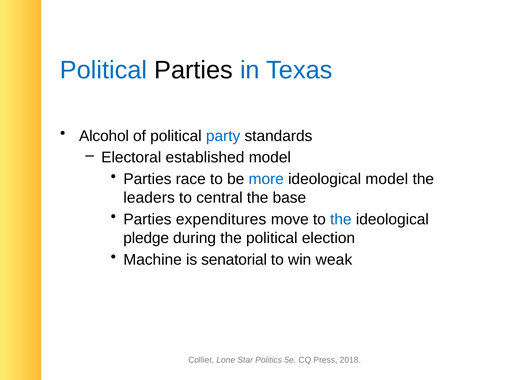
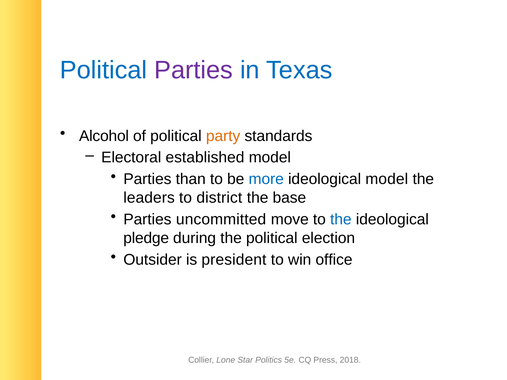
Parties at (194, 70) colour: black -> purple
party colour: blue -> orange
race: race -> than
central: central -> district
expenditures: expenditures -> uncommitted
Machine: Machine -> Outsider
senatorial: senatorial -> president
weak: weak -> office
